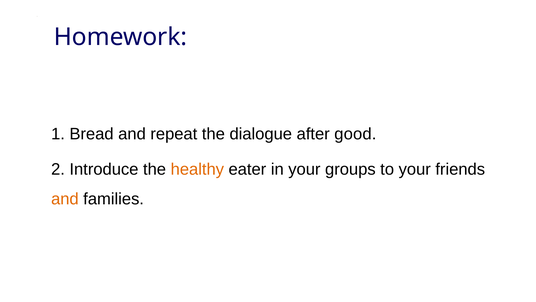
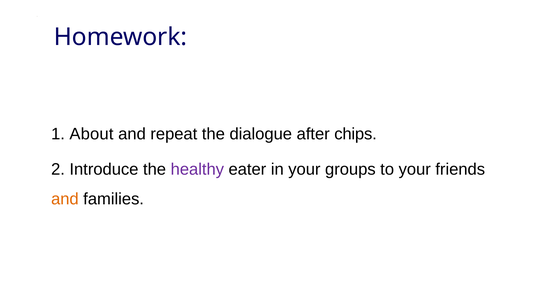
Bread: Bread -> About
good: good -> chips
healthy colour: orange -> purple
